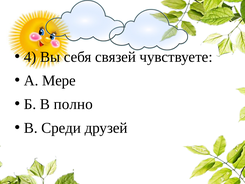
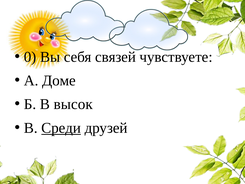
4: 4 -> 0
Мере: Мере -> Доме
полно: полно -> высок
Среди underline: none -> present
